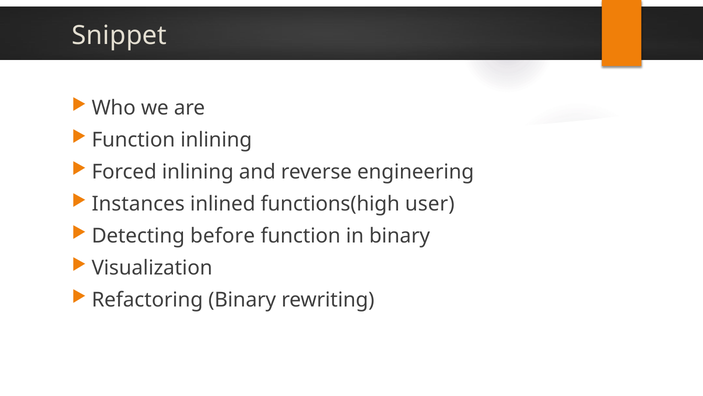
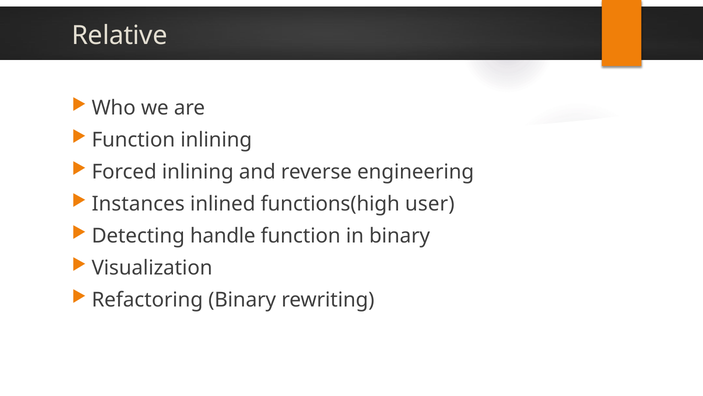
Snippet: Snippet -> Relative
before: before -> handle
